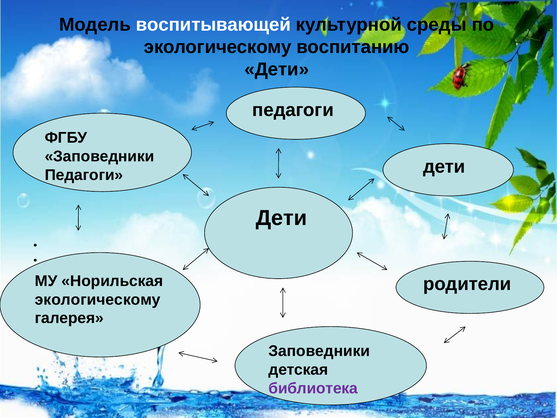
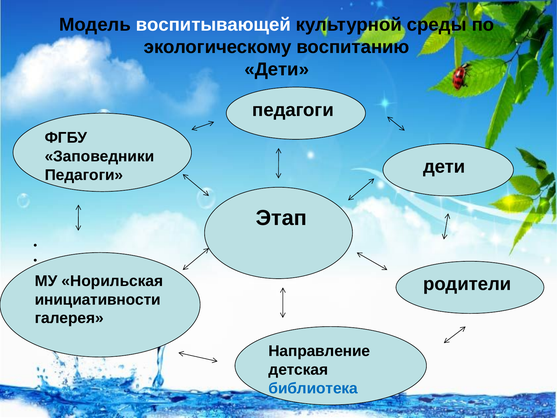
Дети at (281, 218): Дети -> Этап
экологическому at (98, 299): экологическому -> инициативности
Заповедники at (319, 351): Заповедники -> Направление
библиотека colour: purple -> blue
